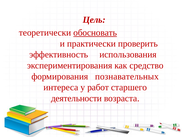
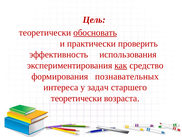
как underline: none -> present
работ: работ -> задач
деятельности at (76, 98): деятельности -> теоретически
